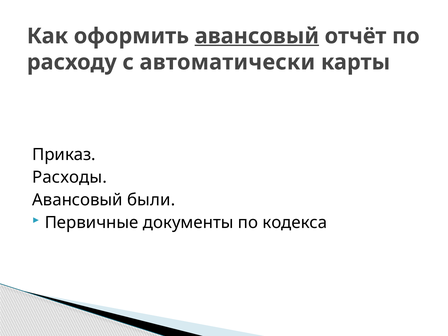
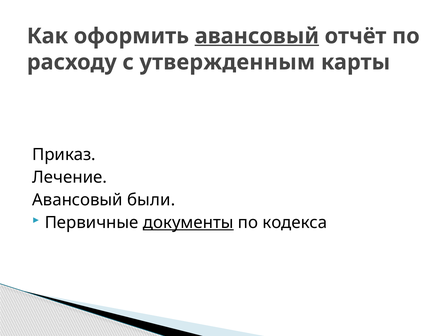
автоматически: автоматически -> утвержденным
Расходы: Расходы -> Лечение
документы underline: none -> present
